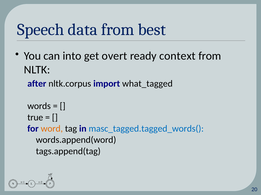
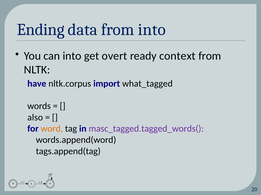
Speech: Speech -> Ending
from best: best -> into
after: after -> have
true: true -> also
masc_tagged.tagged_words( colour: blue -> purple
